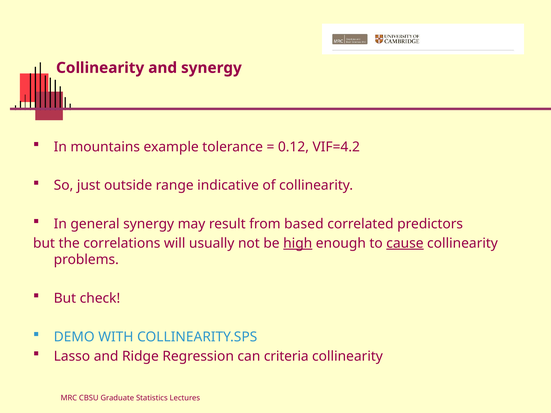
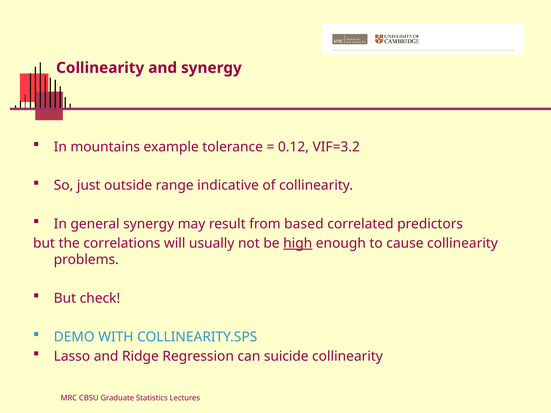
VIF=4.2: VIF=4.2 -> VIF=3.2
cause underline: present -> none
criteria: criteria -> suicide
